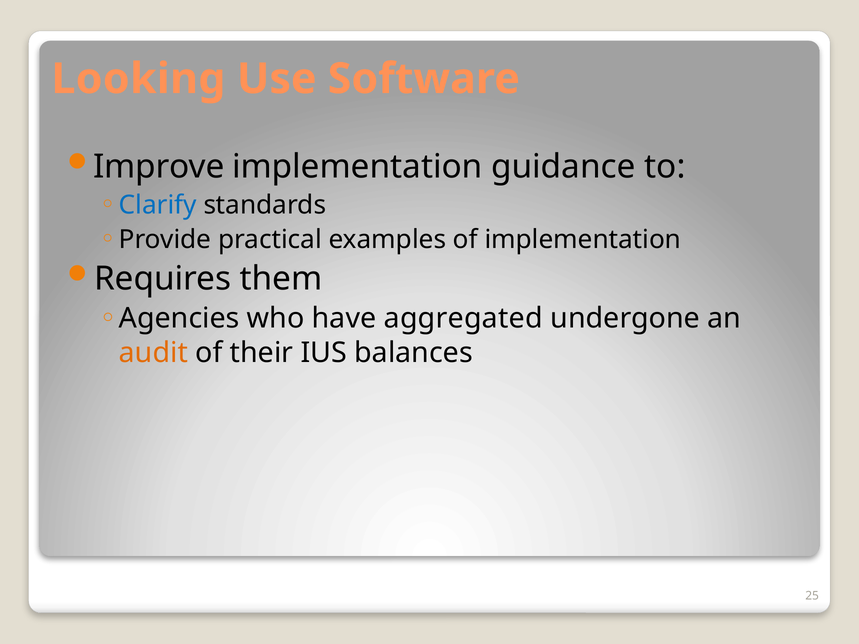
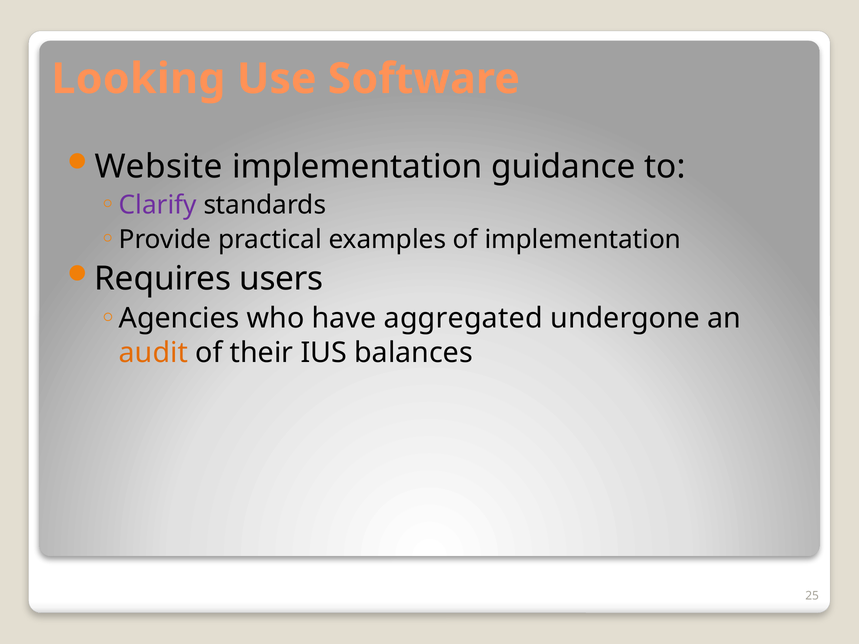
Improve: Improve -> Website
Clarify colour: blue -> purple
them: them -> users
